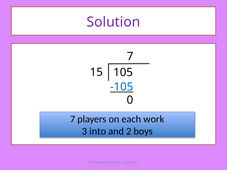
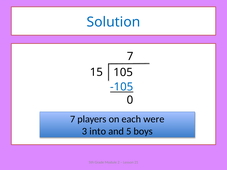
Solution colour: purple -> blue
work: work -> were
and 2: 2 -> 5
